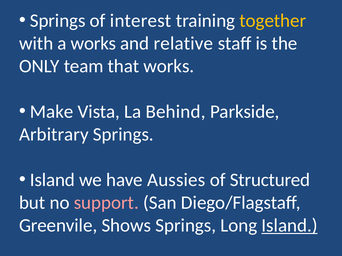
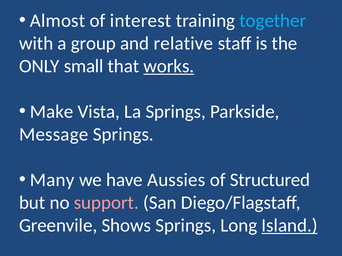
Springs at (58, 21): Springs -> Almost
together colour: yellow -> light blue
a works: works -> group
team: team -> small
works at (169, 66) underline: none -> present
La Behind: Behind -> Springs
Arbitrary: Arbitrary -> Message
Island at (52, 180): Island -> Many
